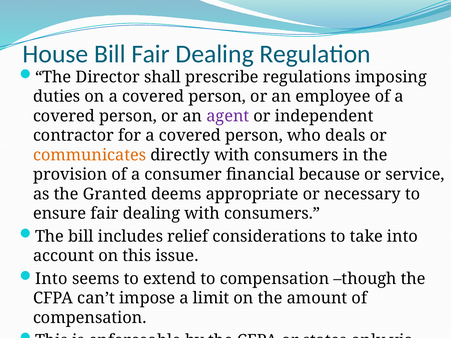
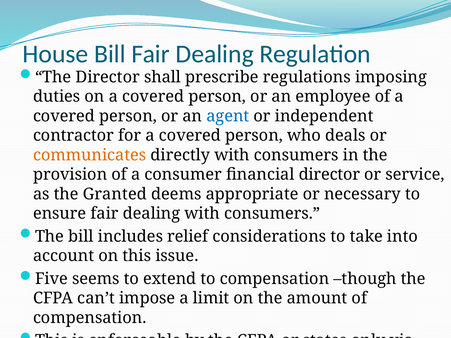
agent colour: purple -> blue
financial because: because -> director
Into at (51, 279): Into -> Five
